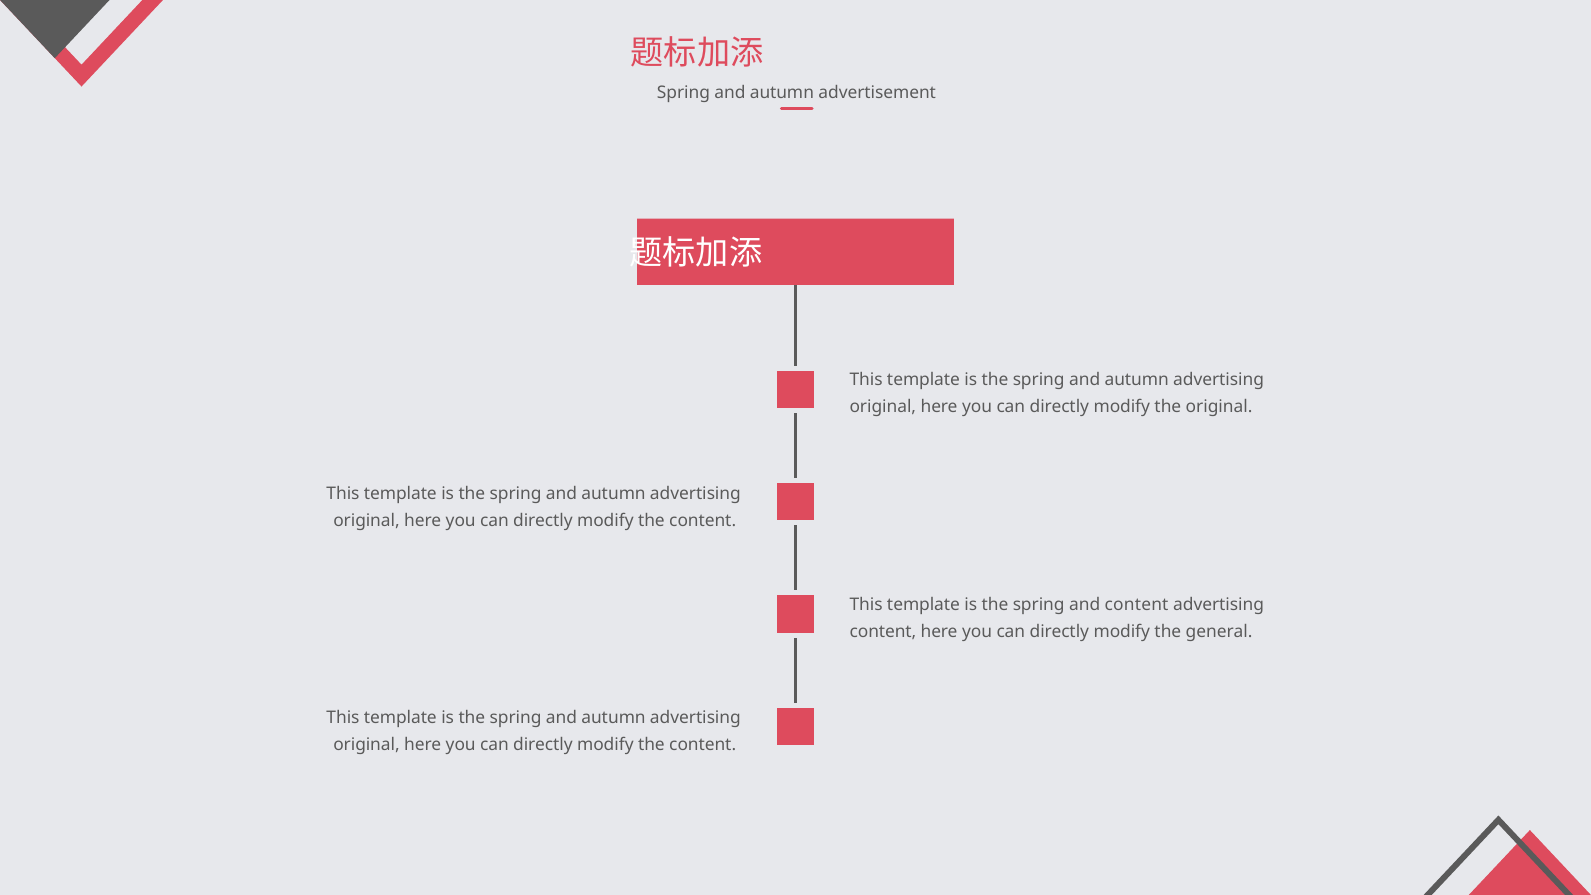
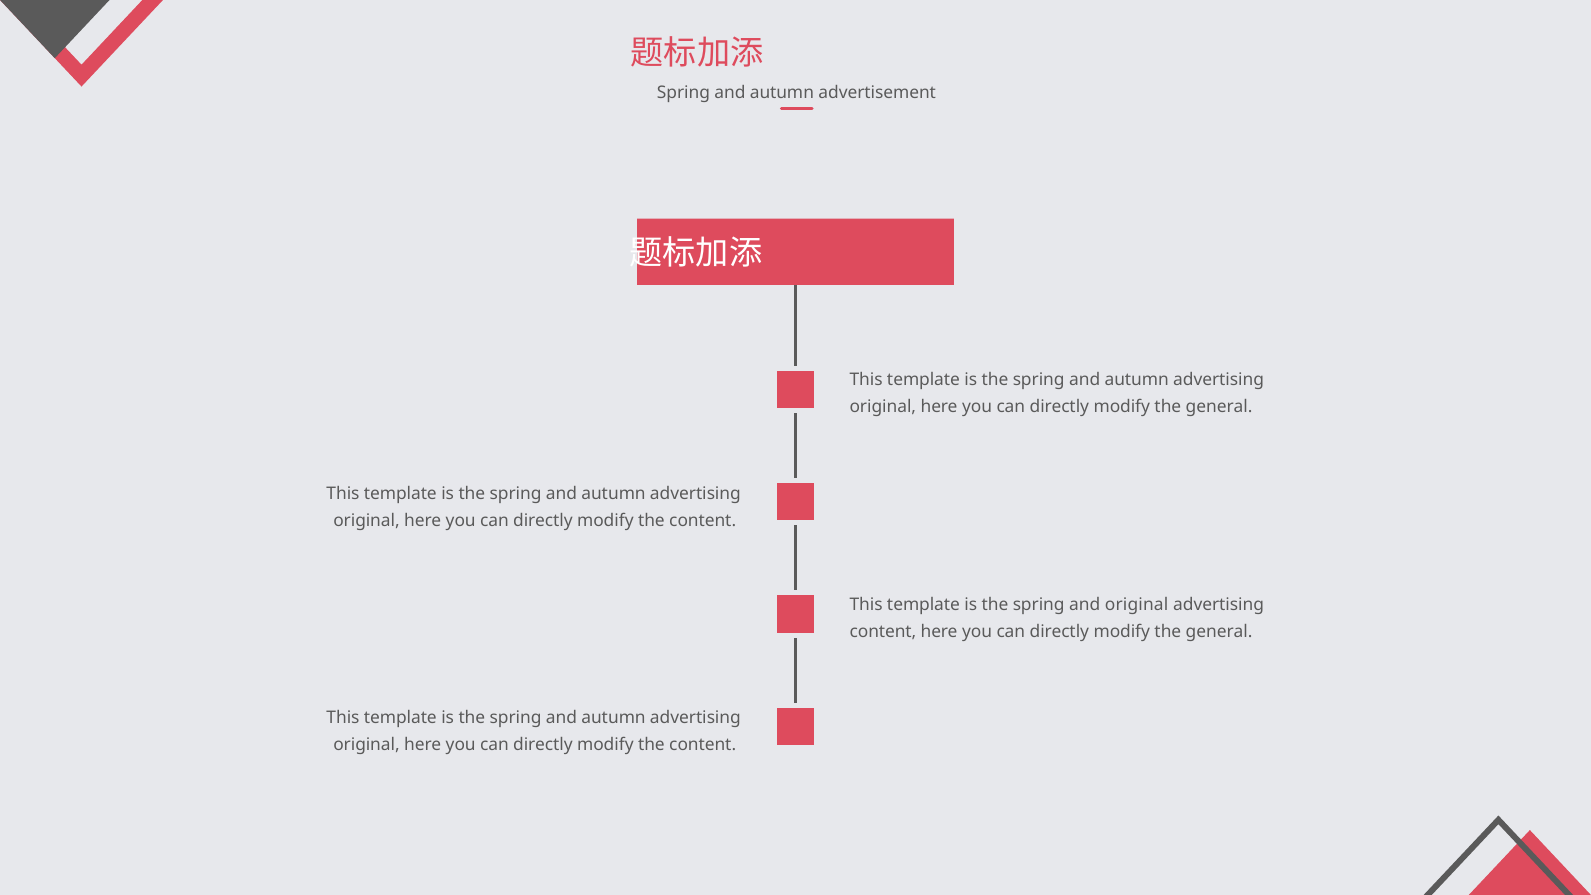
original at (1219, 407): original -> general
and content: content -> original
